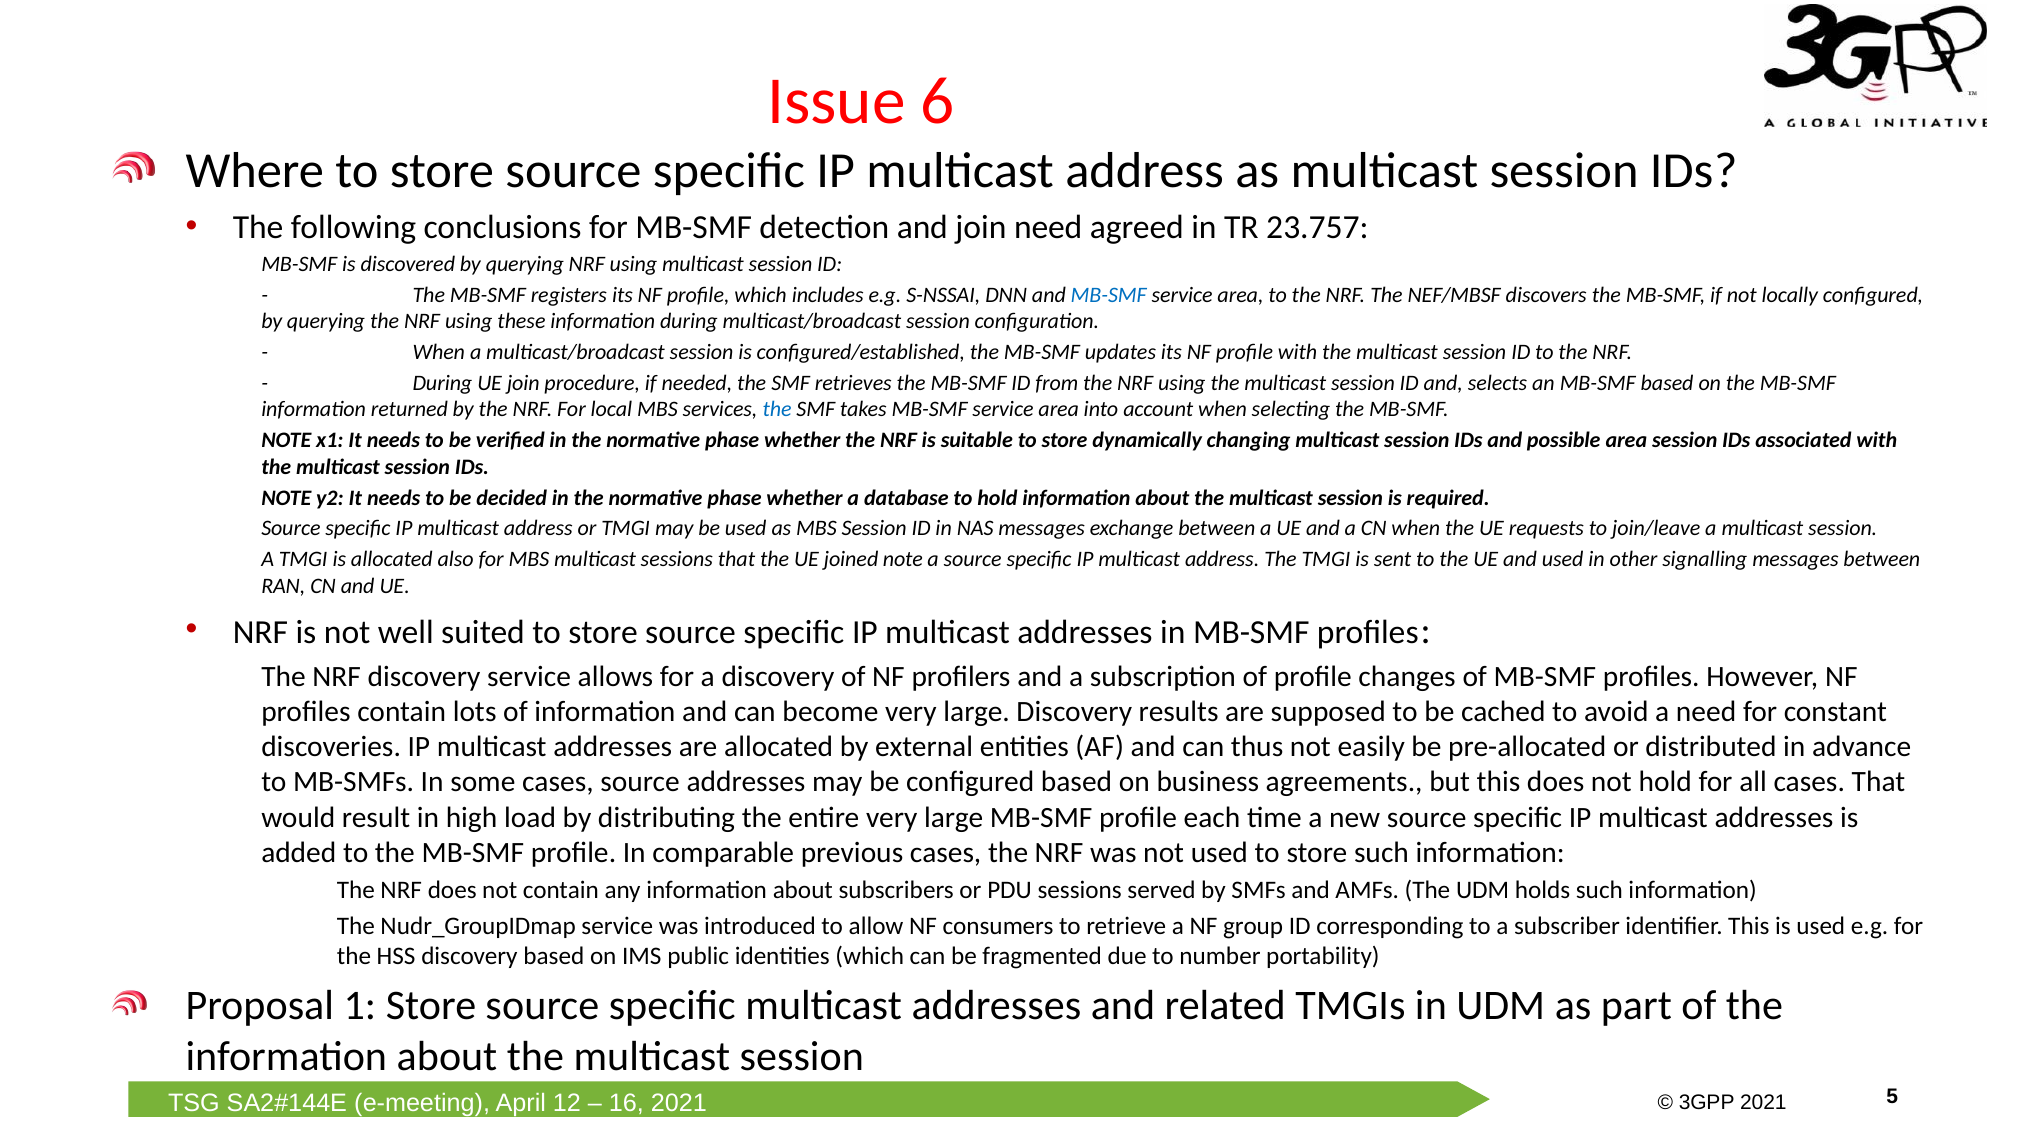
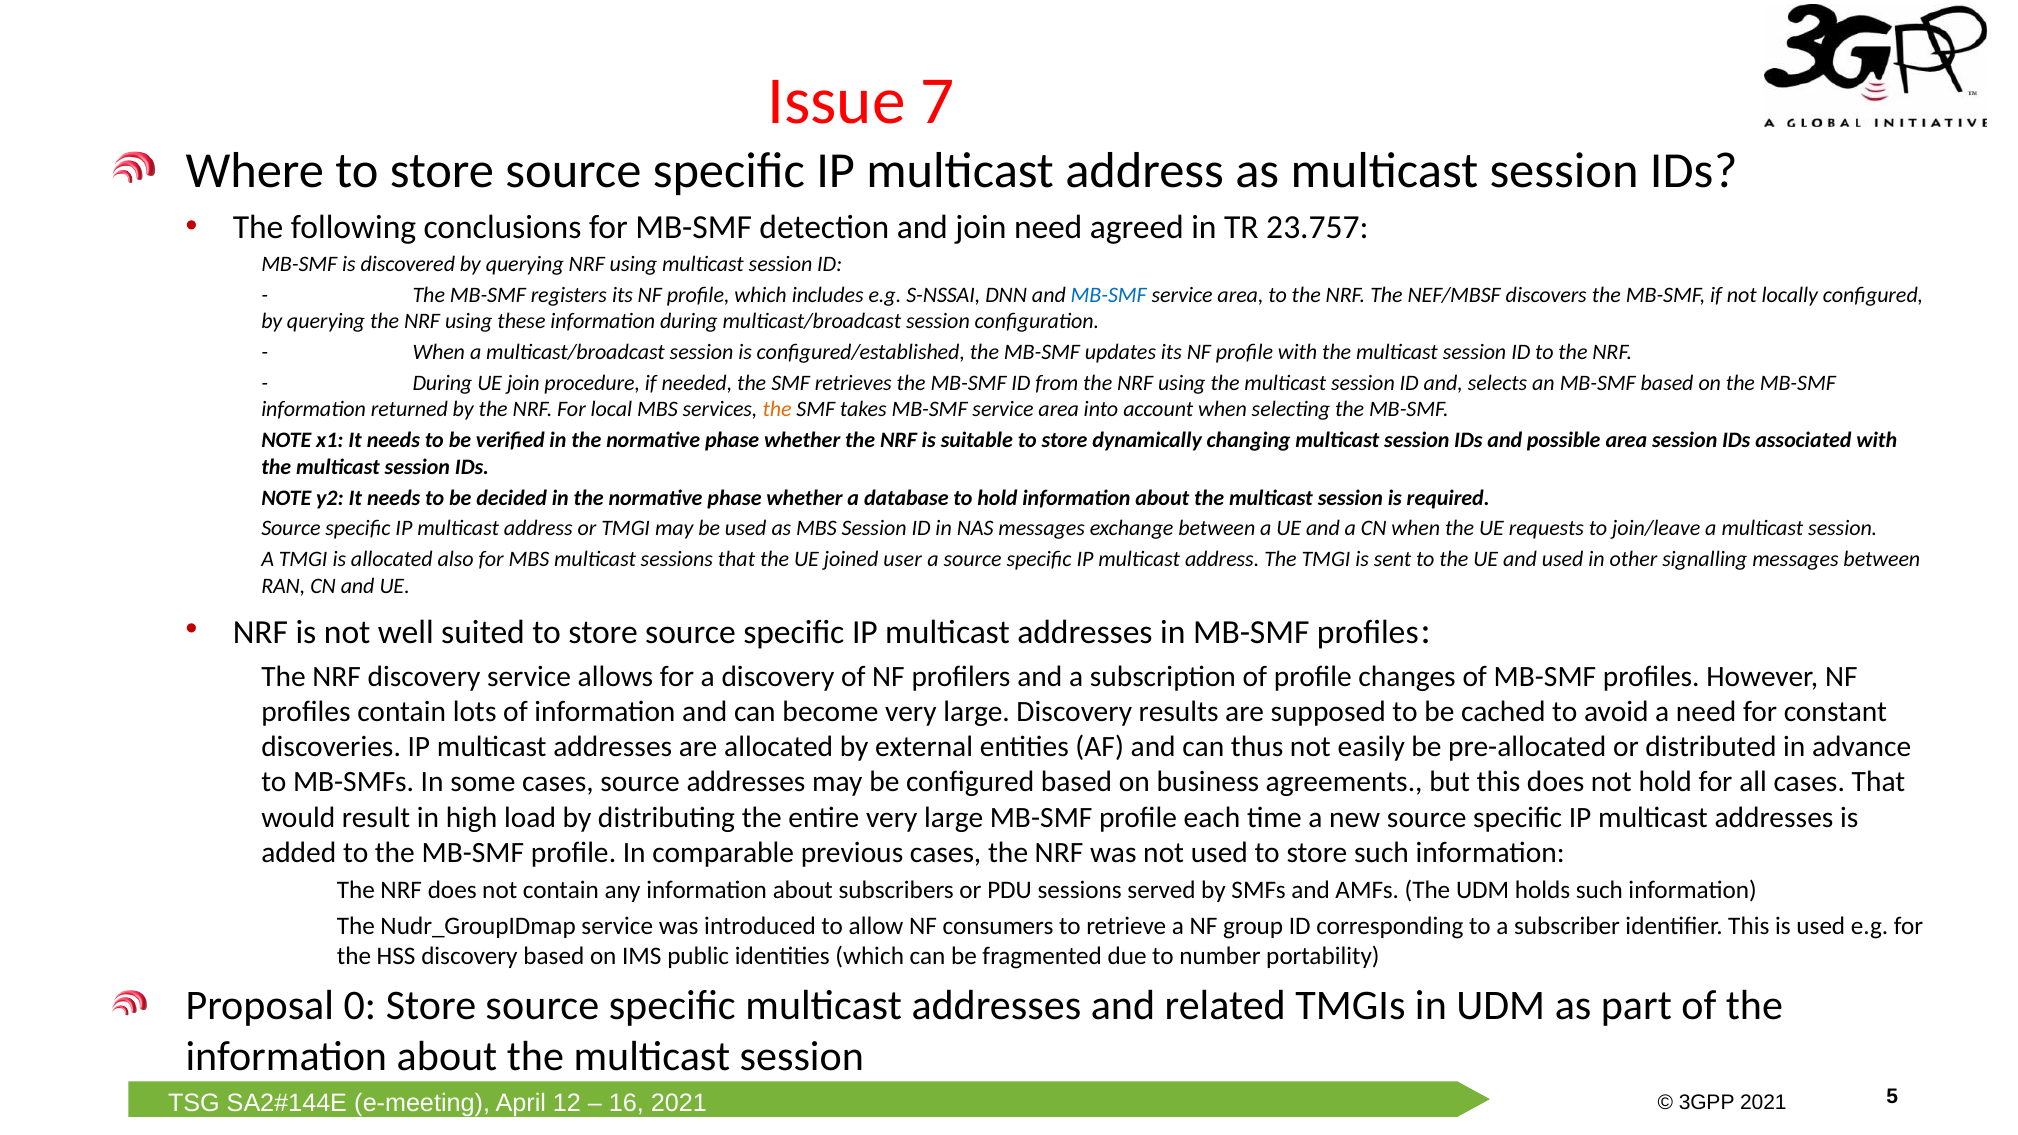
6: 6 -> 7
the at (777, 410) colour: blue -> orange
joined note: note -> user
1: 1 -> 0
